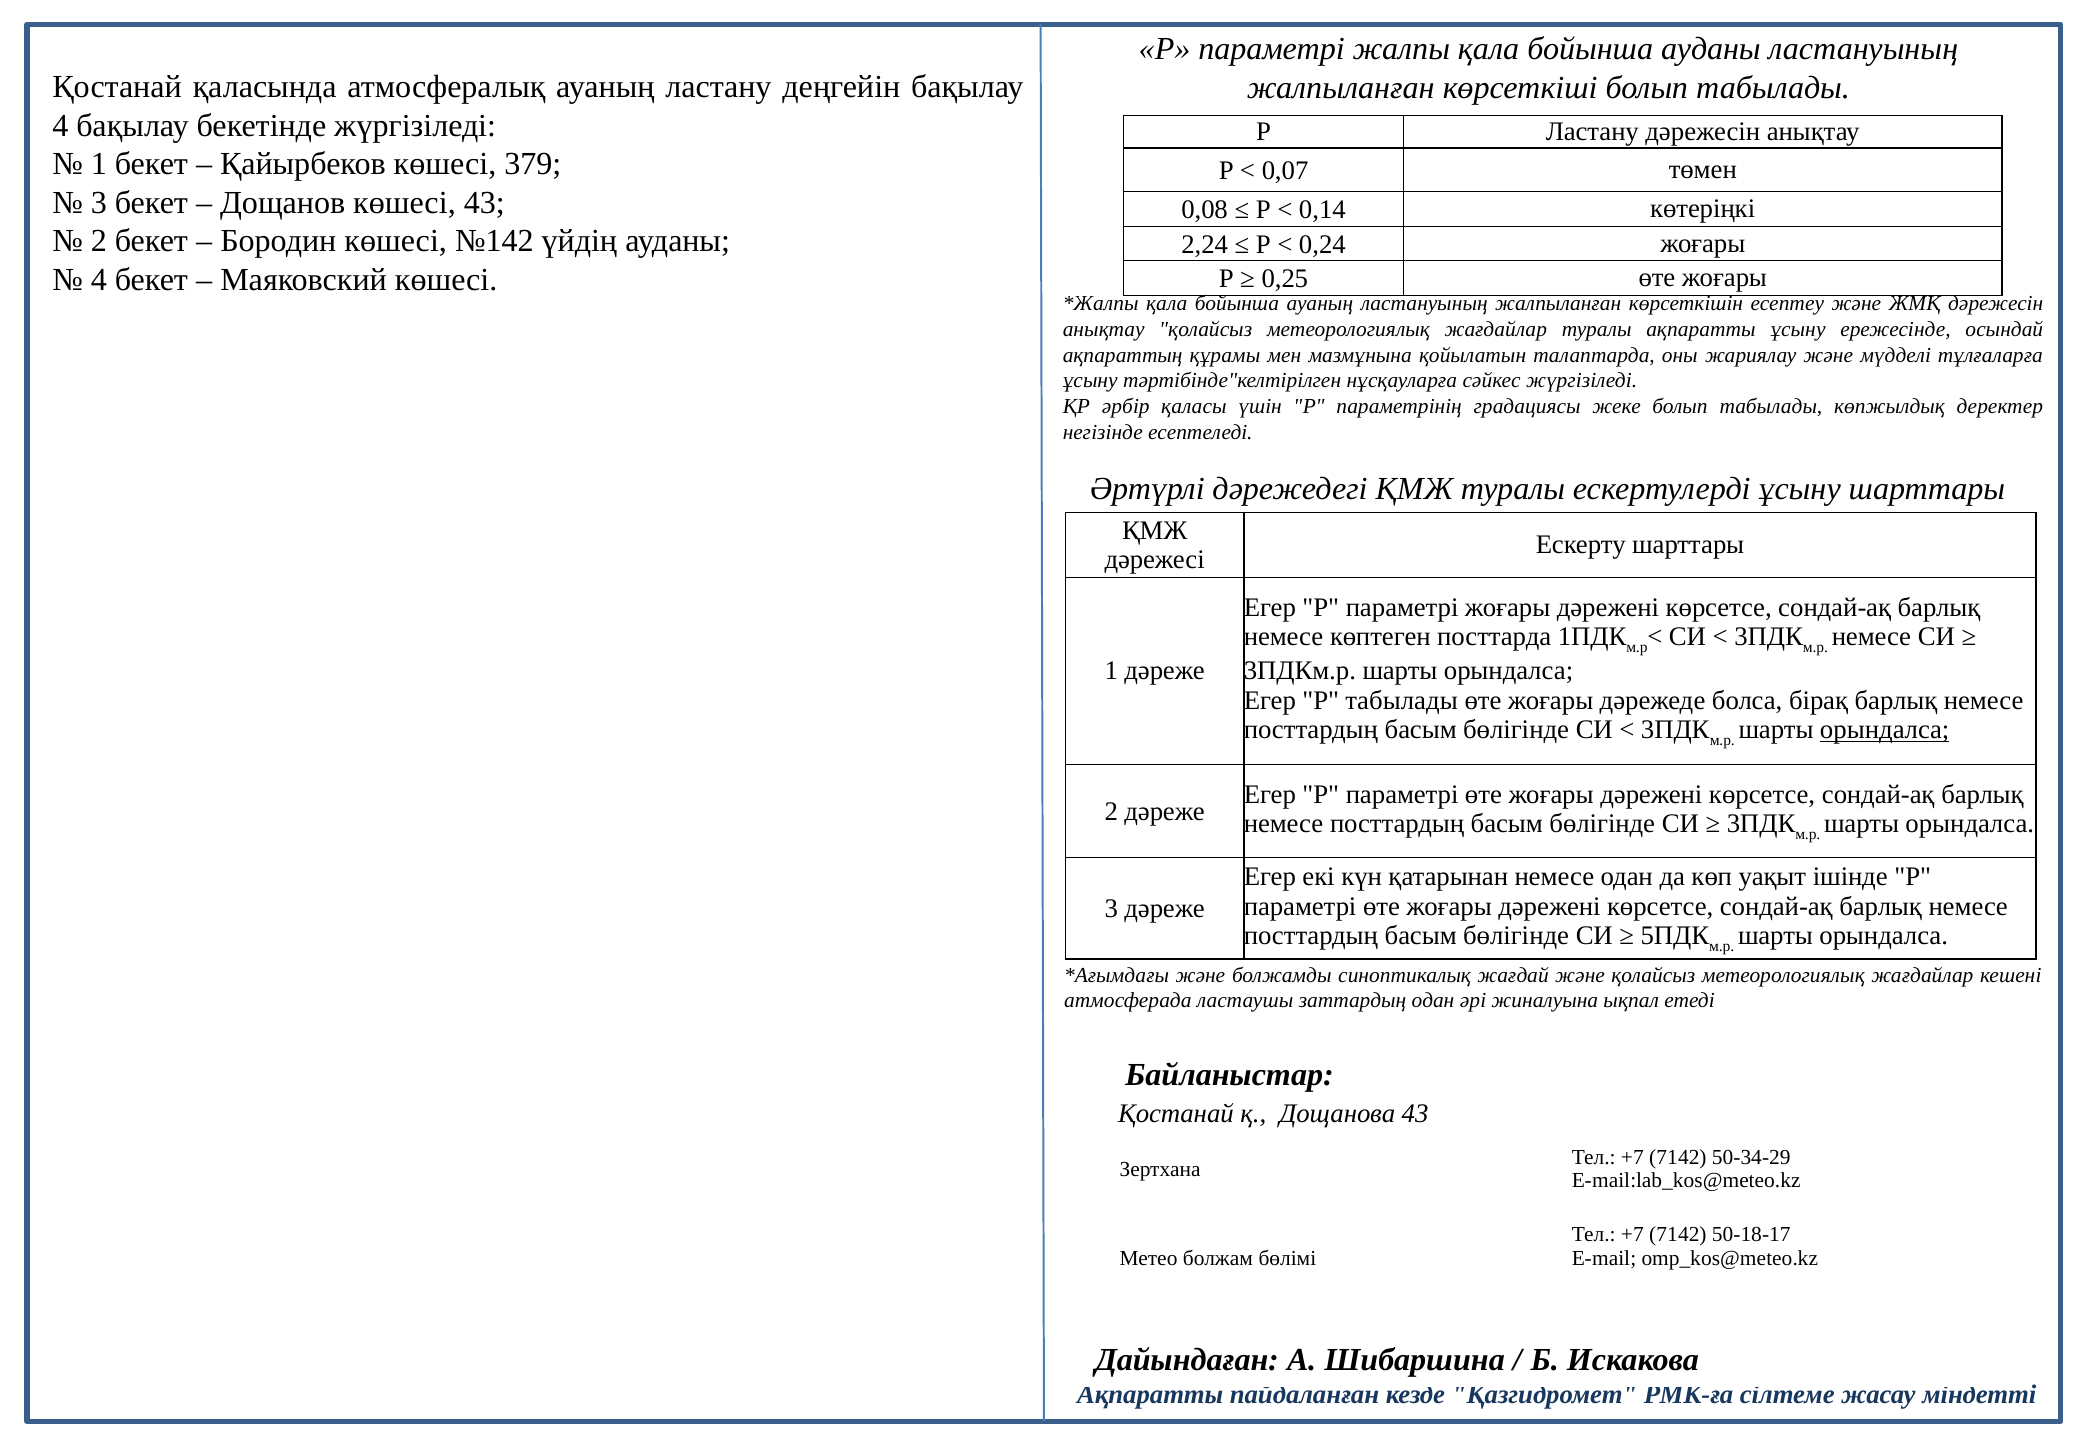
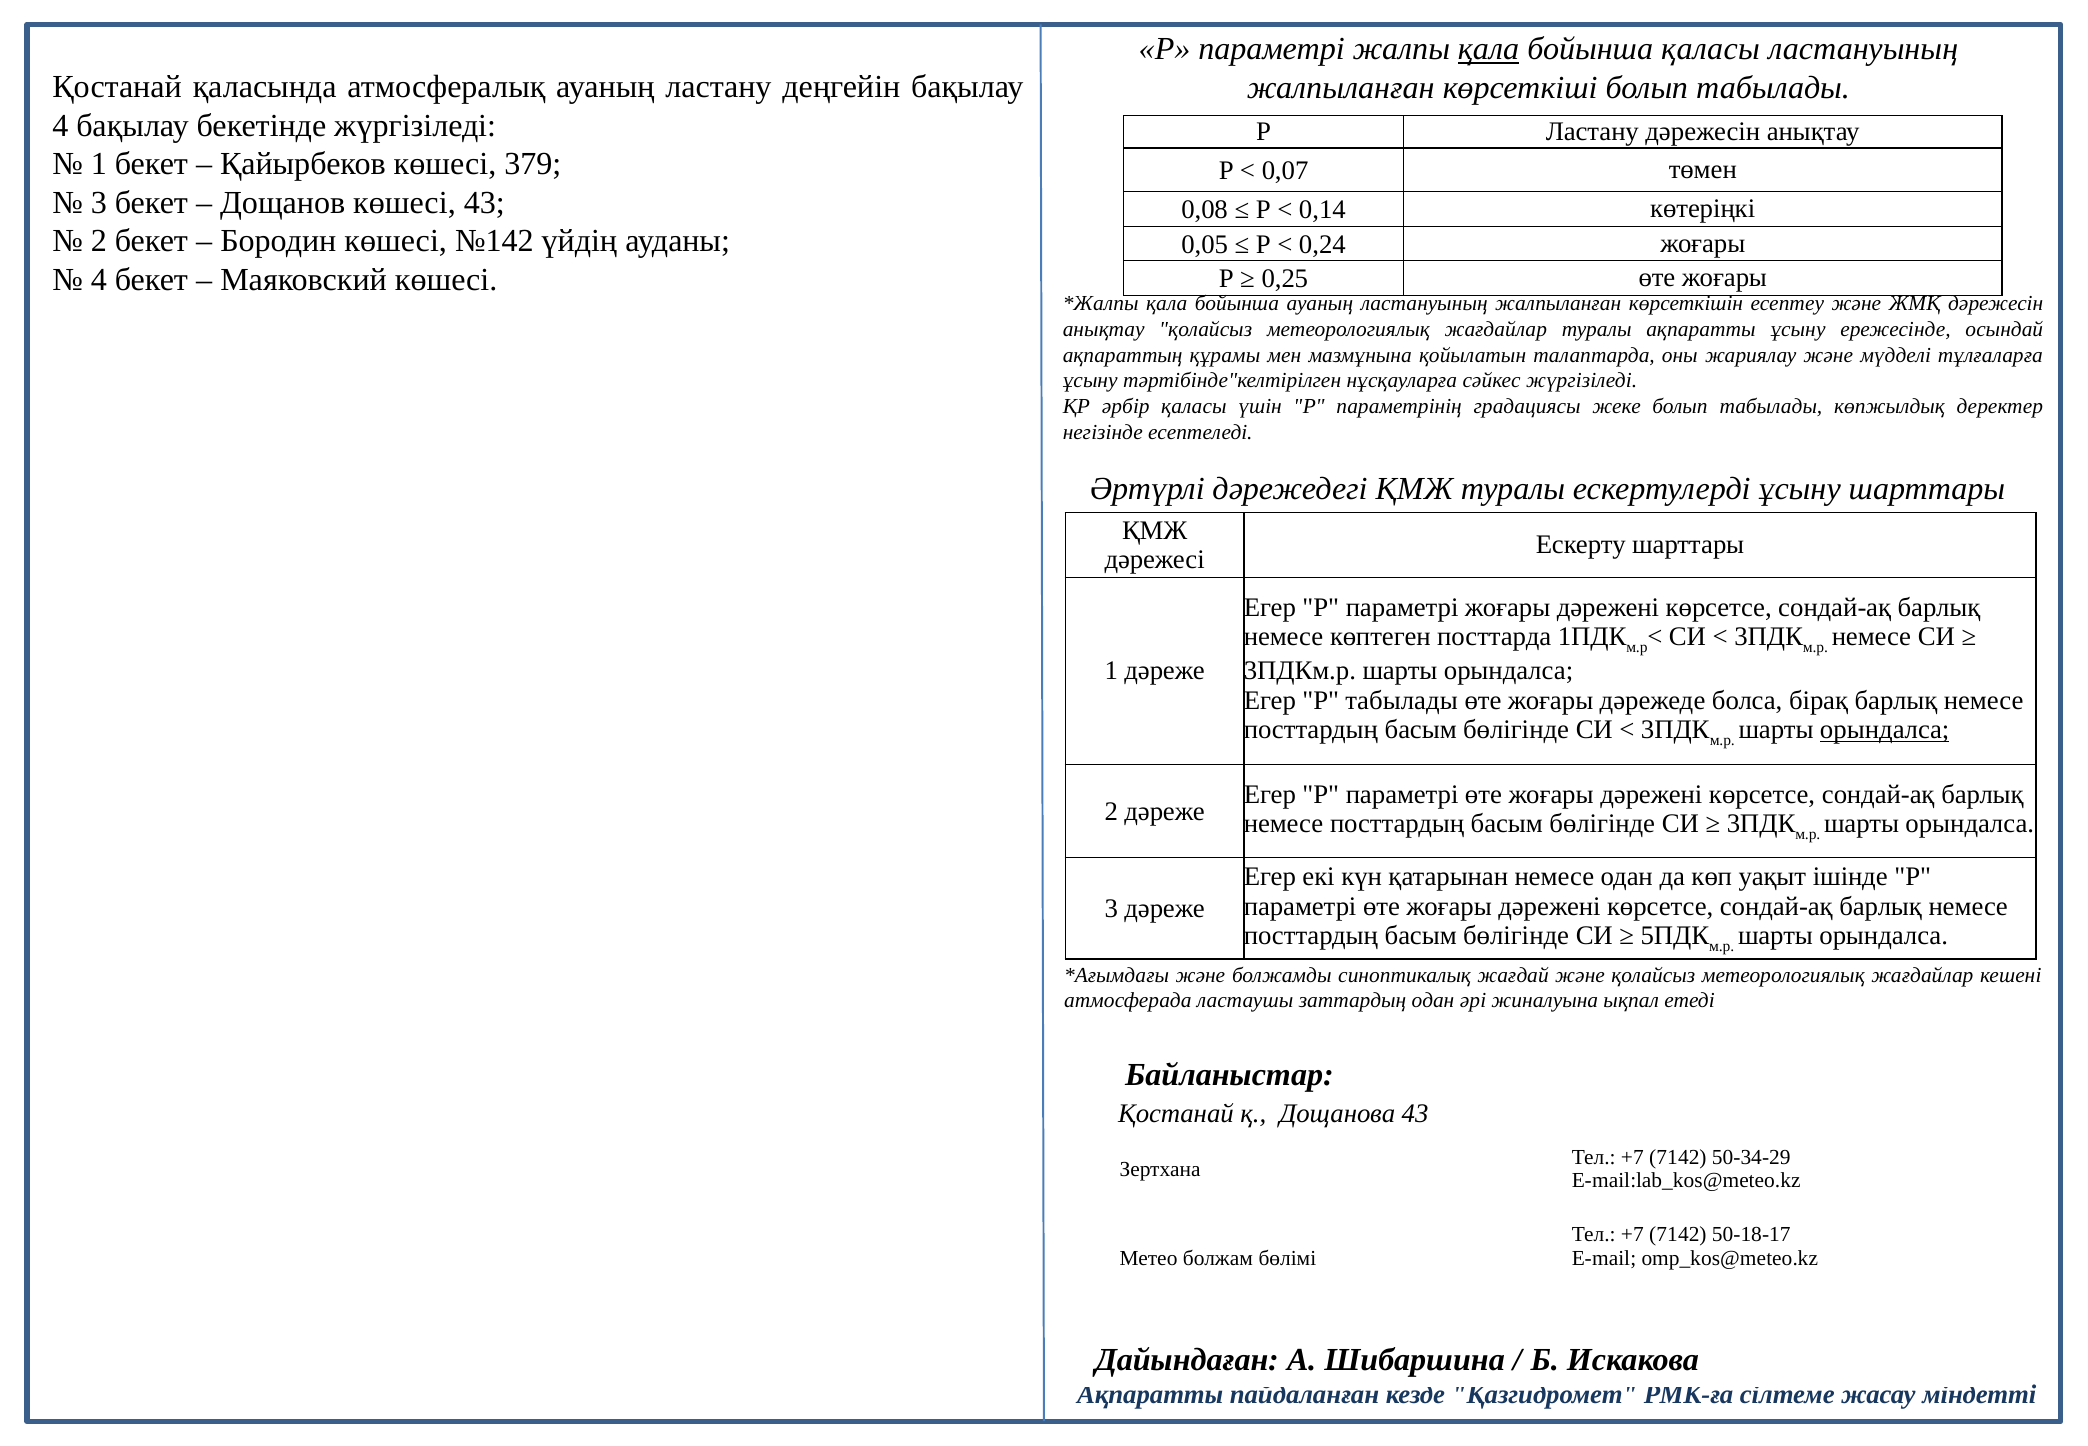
қала at (1489, 49) underline: none -> present
бойынша ауданы: ауданы -> қаласы
2,24: 2,24 -> 0,05
